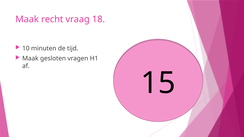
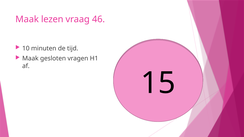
recht: recht -> lezen
18: 18 -> 46
